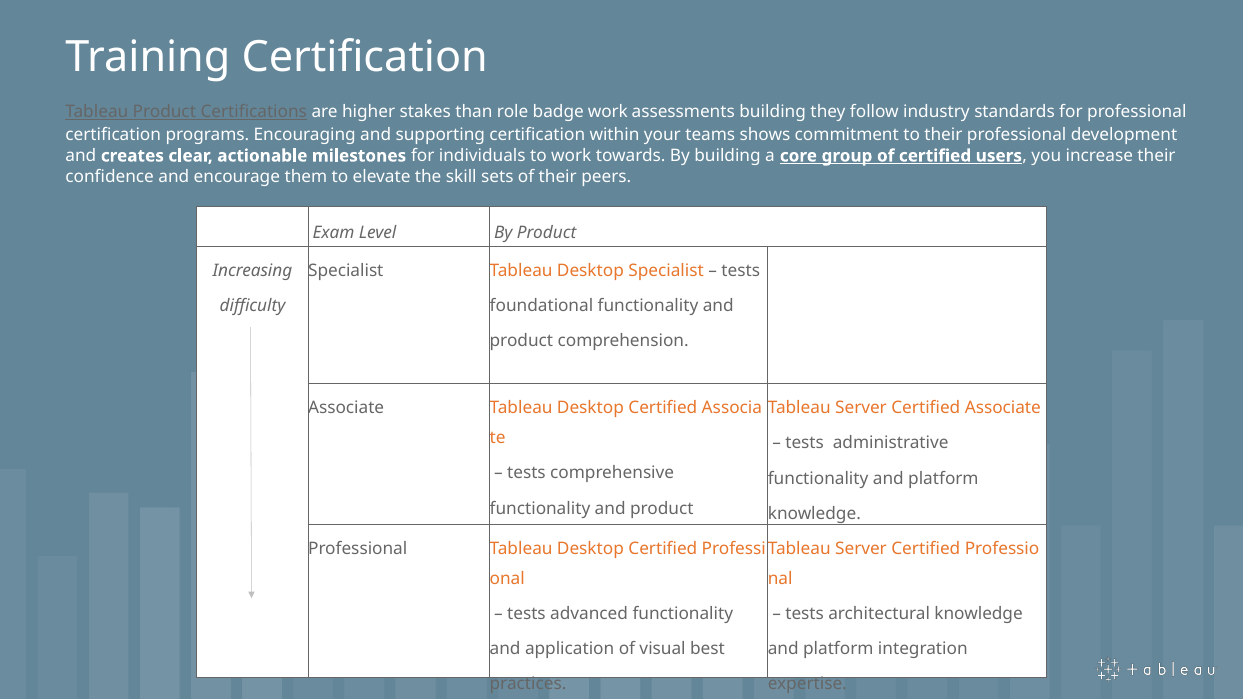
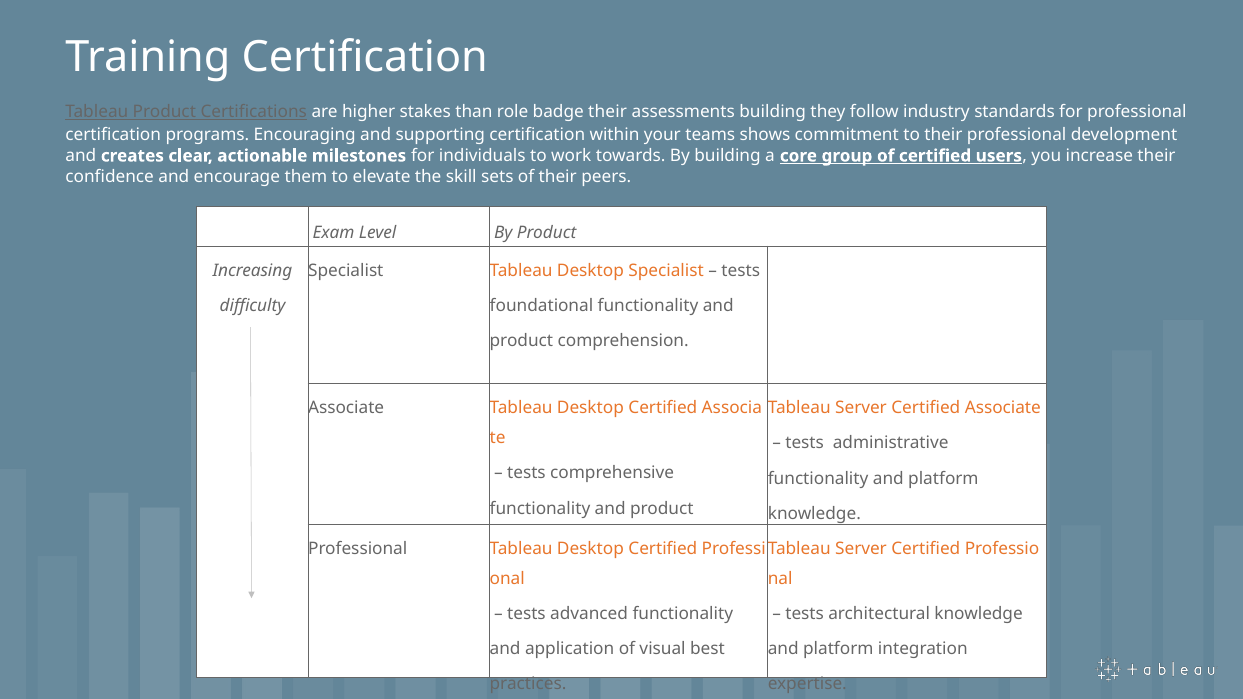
badge work: work -> their
